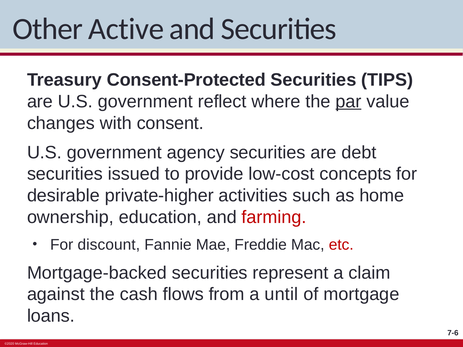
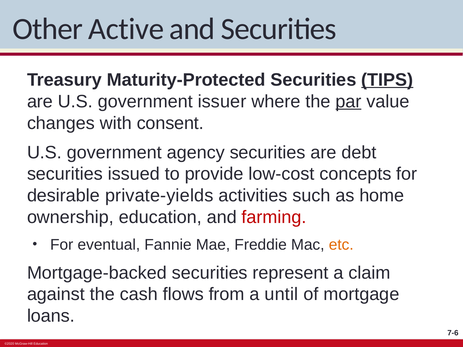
Consent-Protected: Consent-Protected -> Maturity-Protected
TIPS underline: none -> present
reflect: reflect -> issuer
private-higher: private-higher -> private-yields
discount: discount -> eventual
etc colour: red -> orange
